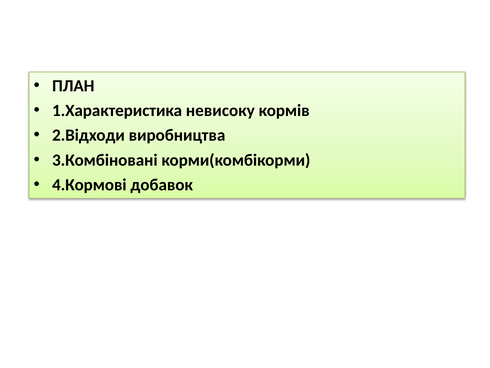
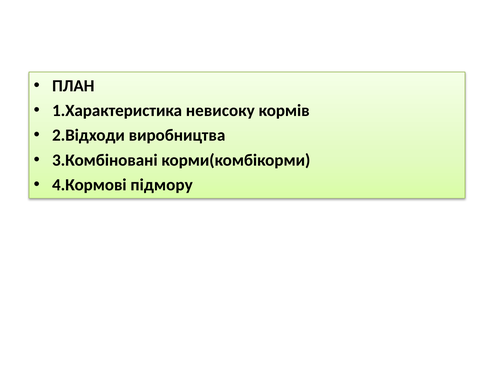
добавок: добавок -> підмору
